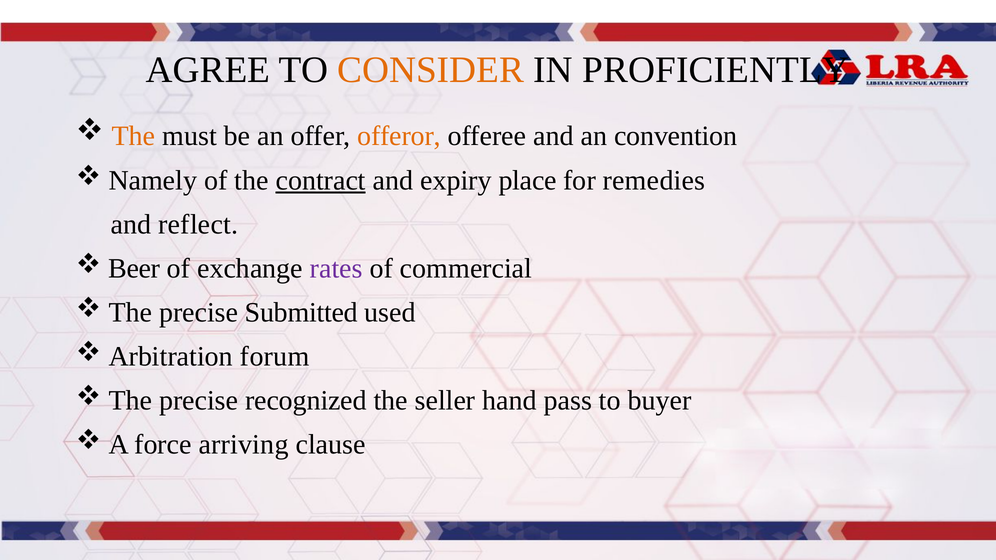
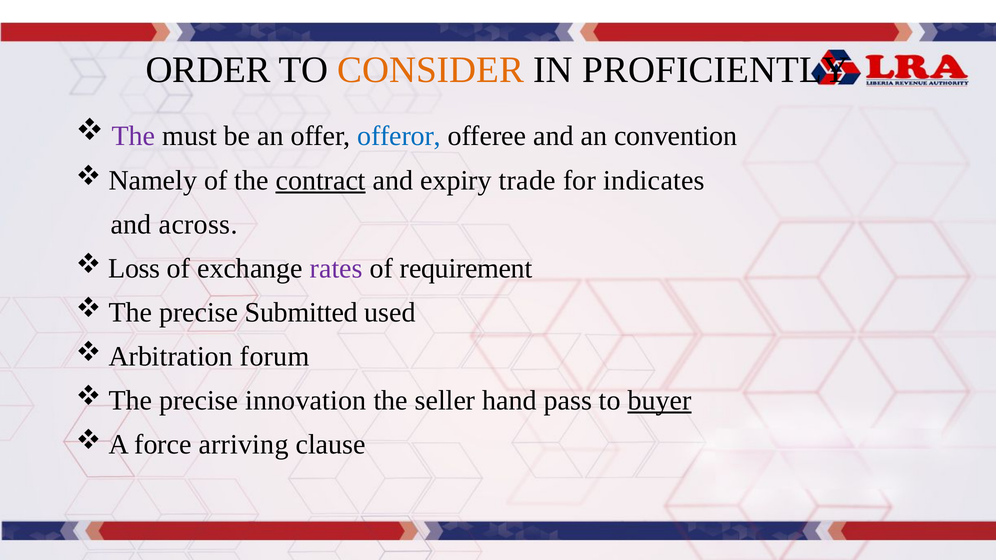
AGREE: AGREE -> ORDER
The at (134, 136) colour: orange -> purple
offeror colour: orange -> blue
place: place -> trade
remedies: remedies -> indicates
reflect: reflect -> across
Beer: Beer -> Loss
commercial: commercial -> requirement
recognized: recognized -> innovation
buyer underline: none -> present
